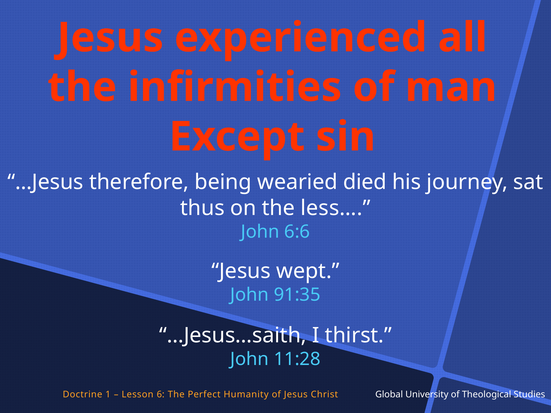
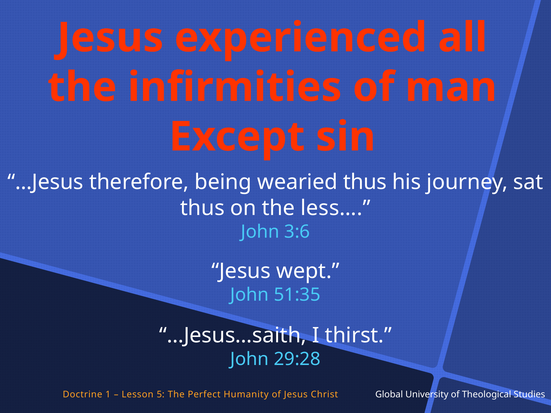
wearied died: died -> thus
6:6: 6:6 -> 3:6
91:35: 91:35 -> 51:35
11:28: 11:28 -> 29:28
6: 6 -> 5
